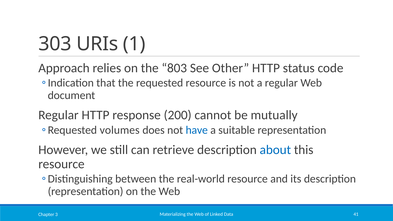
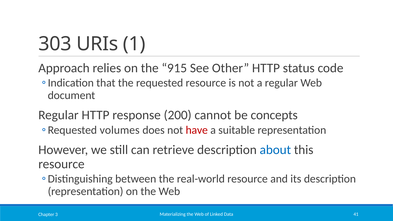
803: 803 -> 915
mutually: mutually -> concepts
have colour: blue -> red
